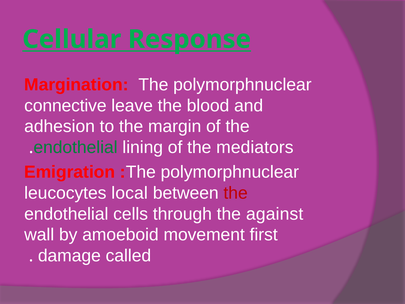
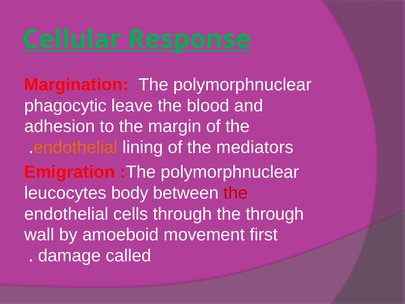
connective: connective -> phagocytic
endothelial at (76, 147) colour: green -> orange
local: local -> body
the against: against -> through
